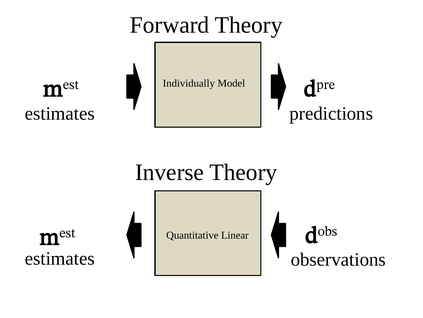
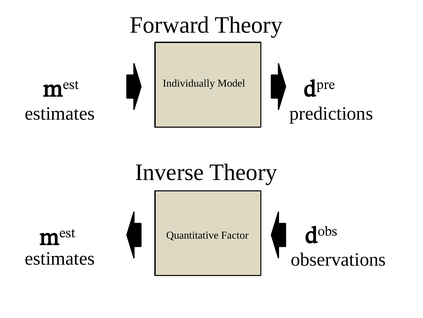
Linear: Linear -> Factor
